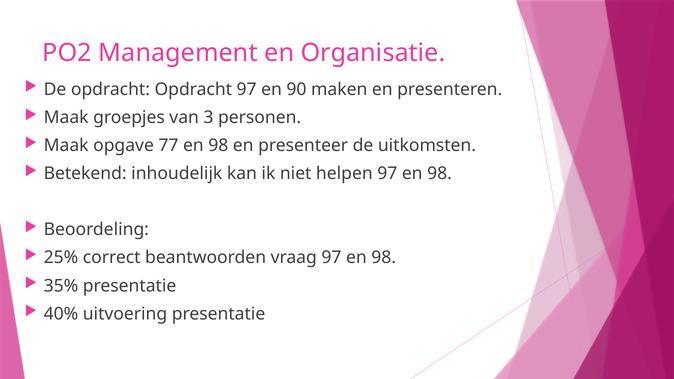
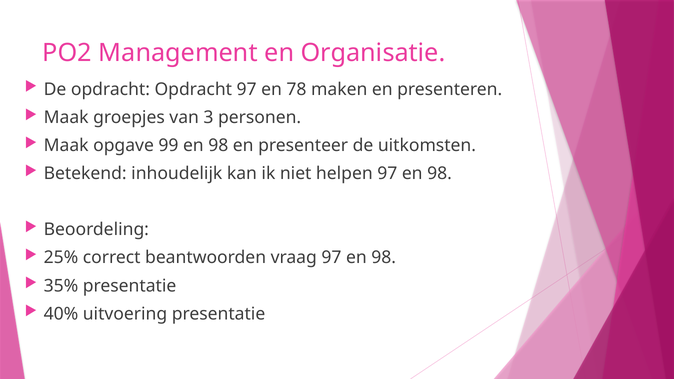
90: 90 -> 78
77: 77 -> 99
